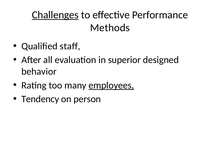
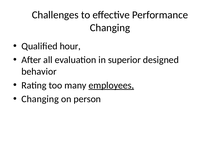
Challenges underline: present -> none
Methods at (110, 28): Methods -> Changing
staff: staff -> hour
Tendency at (40, 99): Tendency -> Changing
